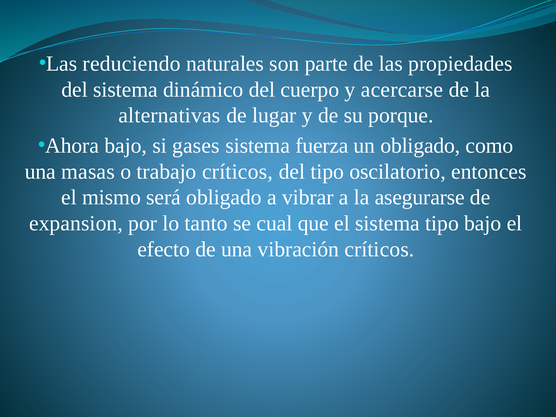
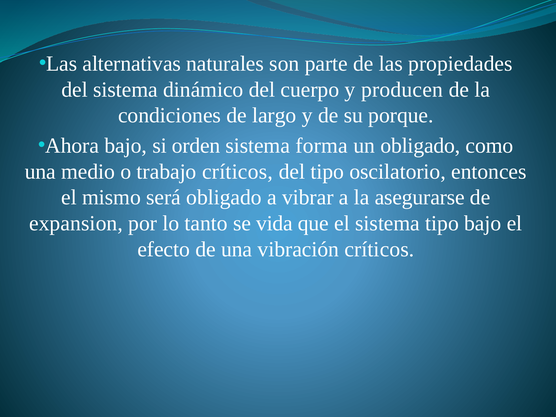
reduciendo: reduciendo -> alternativas
acercarse: acercarse -> producen
alternativas: alternativas -> condiciones
lugar: lugar -> largo
gases: gases -> orden
fuerza: fuerza -> forma
masas: masas -> medio
cual: cual -> vida
